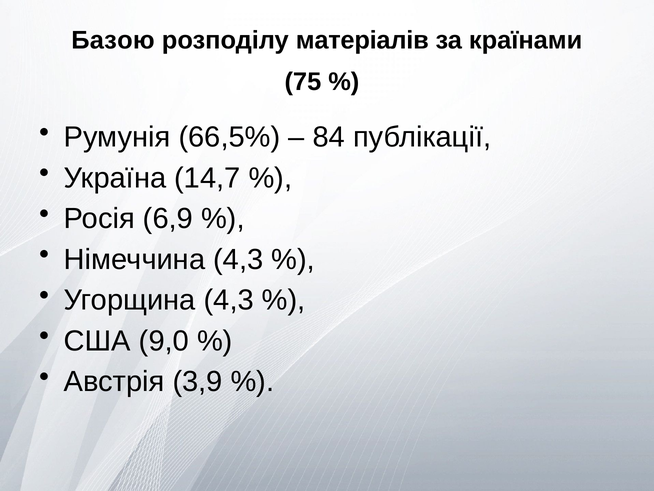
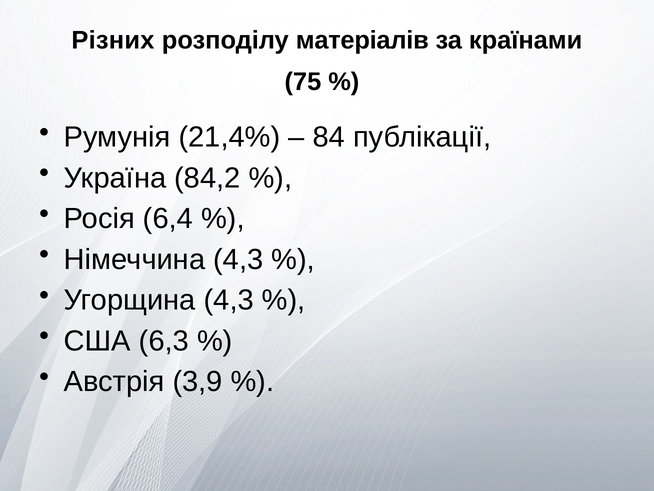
Базою: Базою -> Різних
66,5%: 66,5% -> 21,4%
14,7: 14,7 -> 84,2
6,9: 6,9 -> 6,4
9,0: 9,0 -> 6,3
